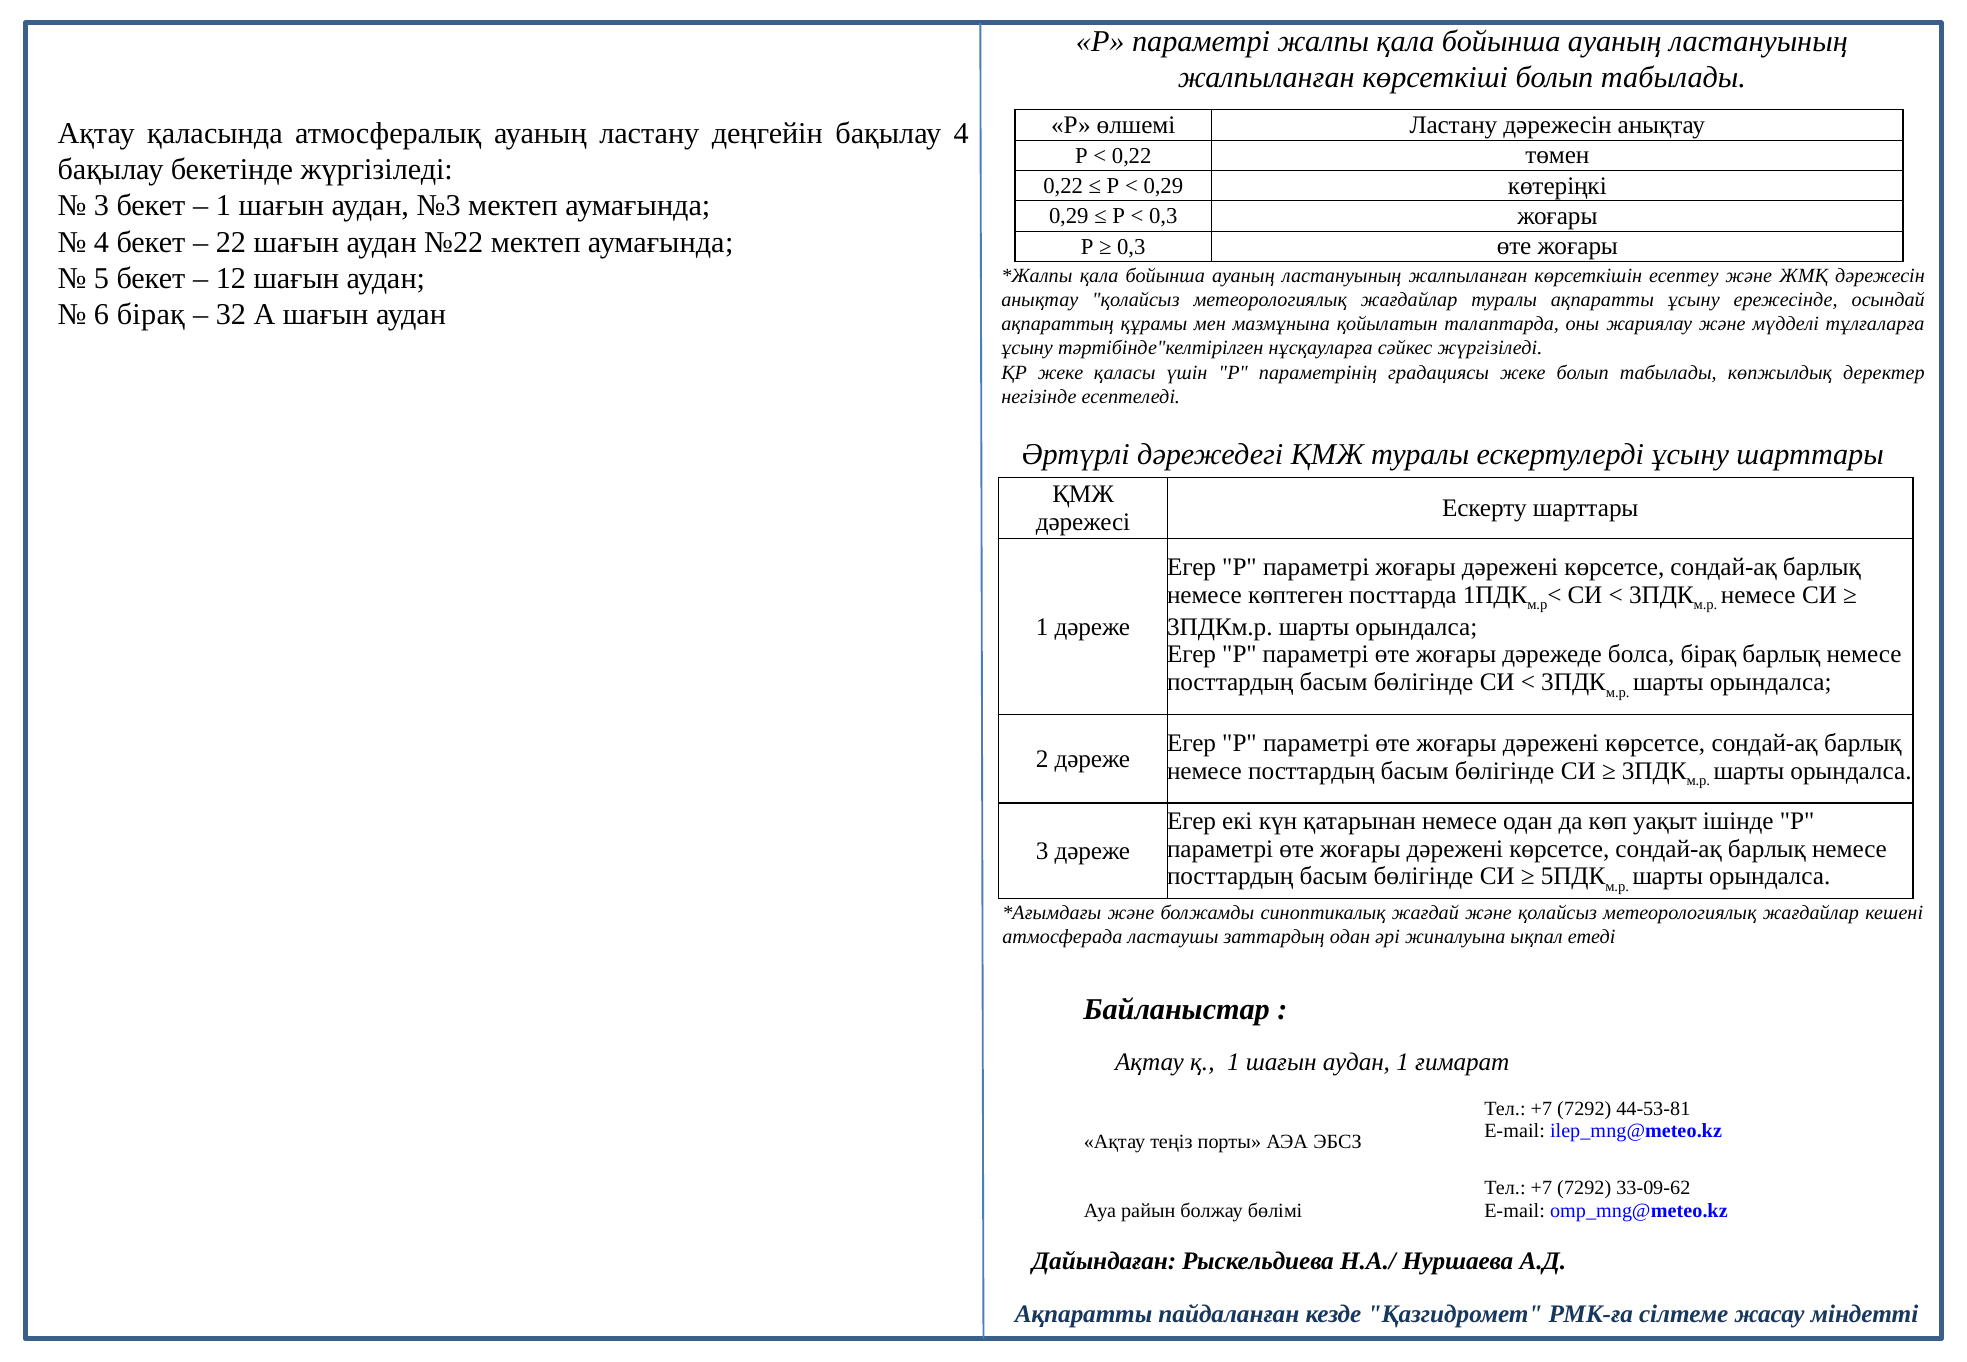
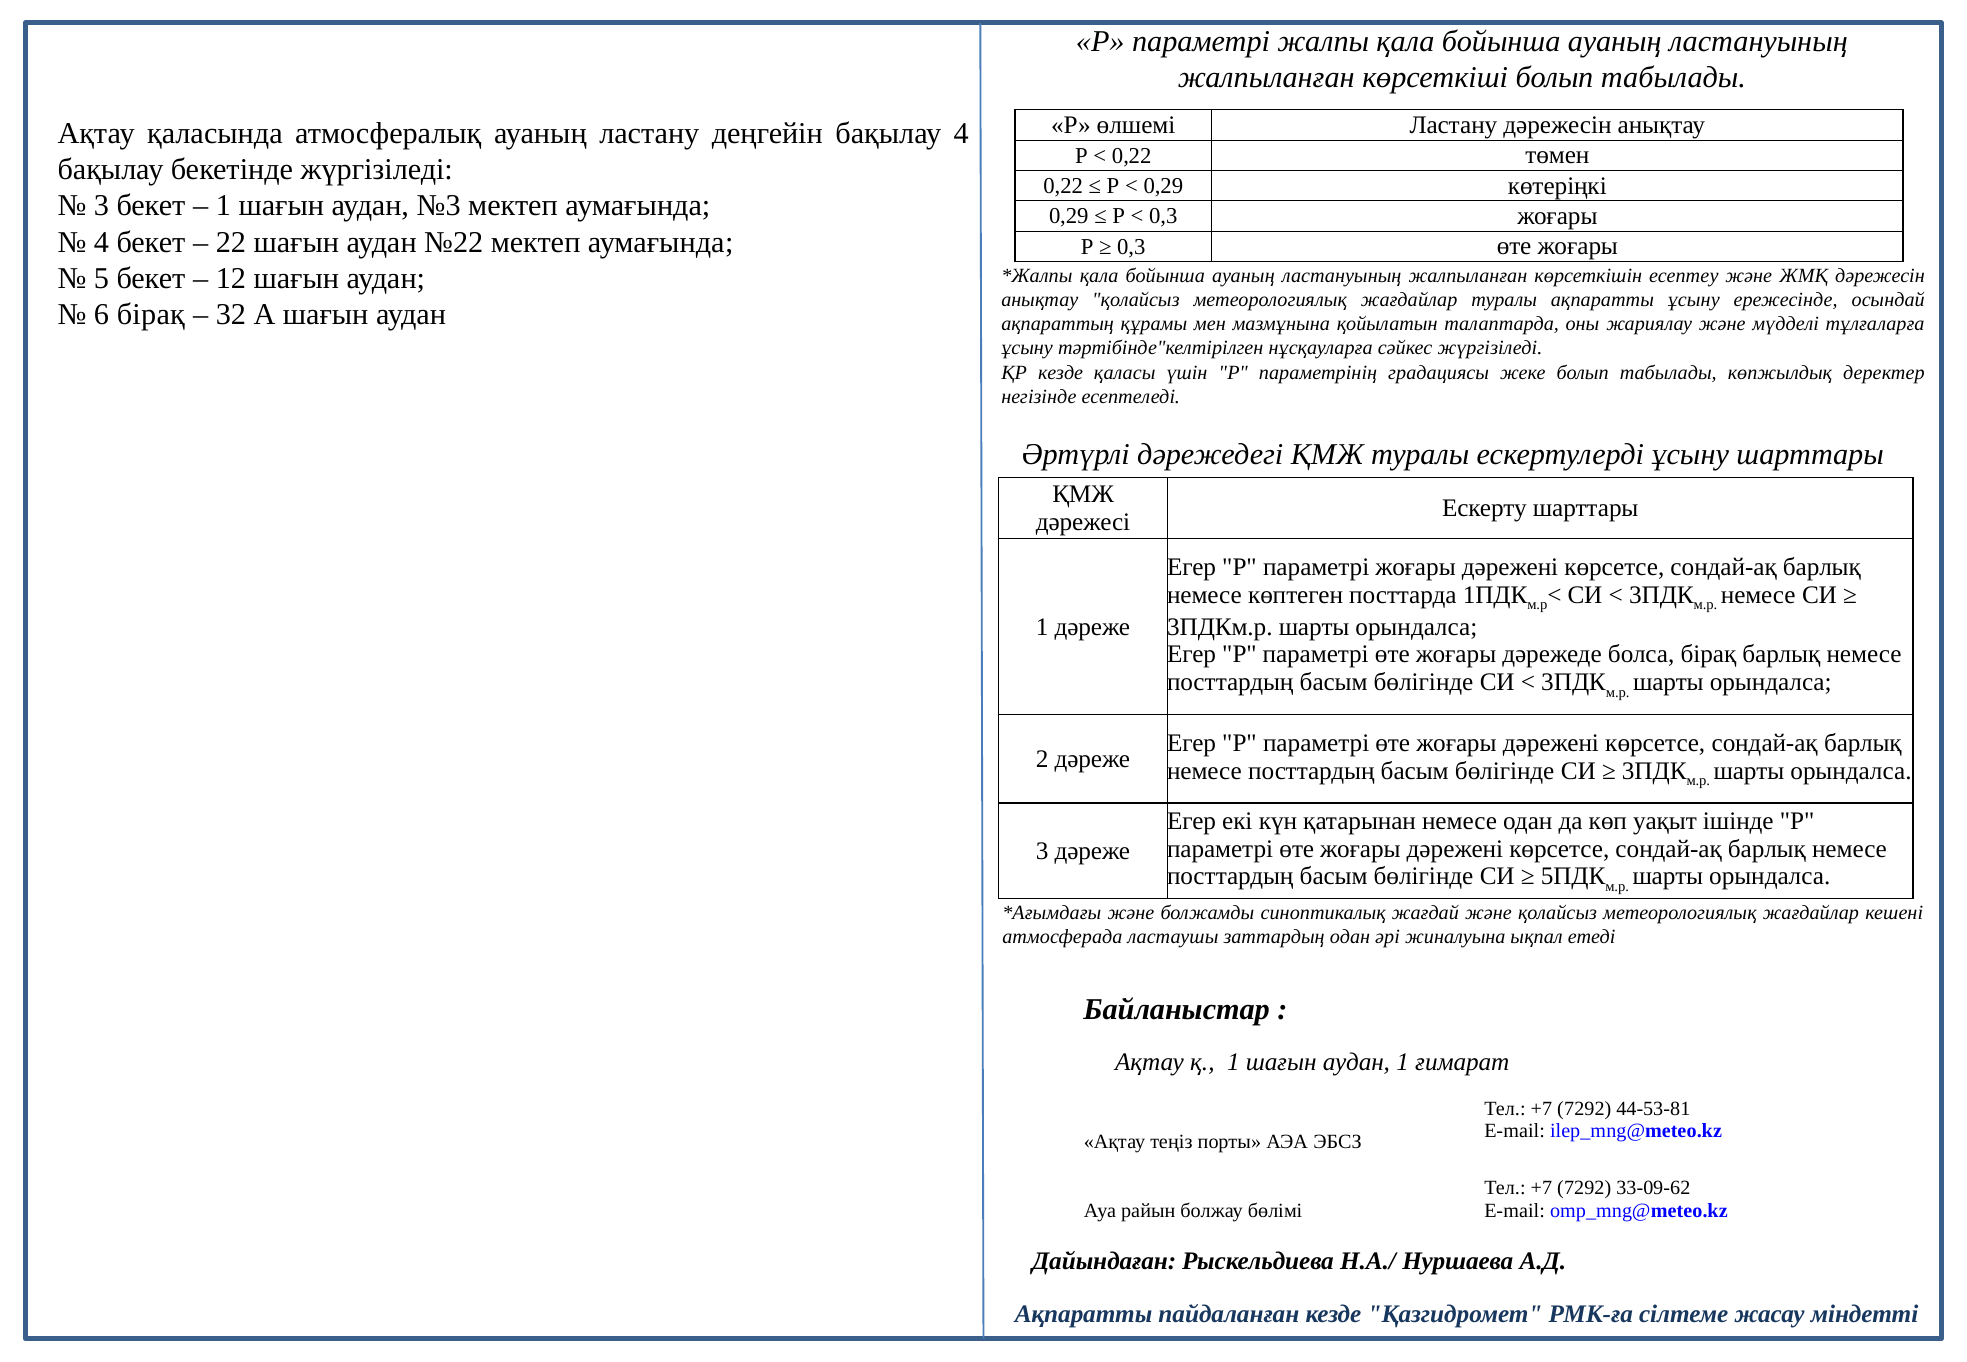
ҚР жеке: жеке -> кезде
